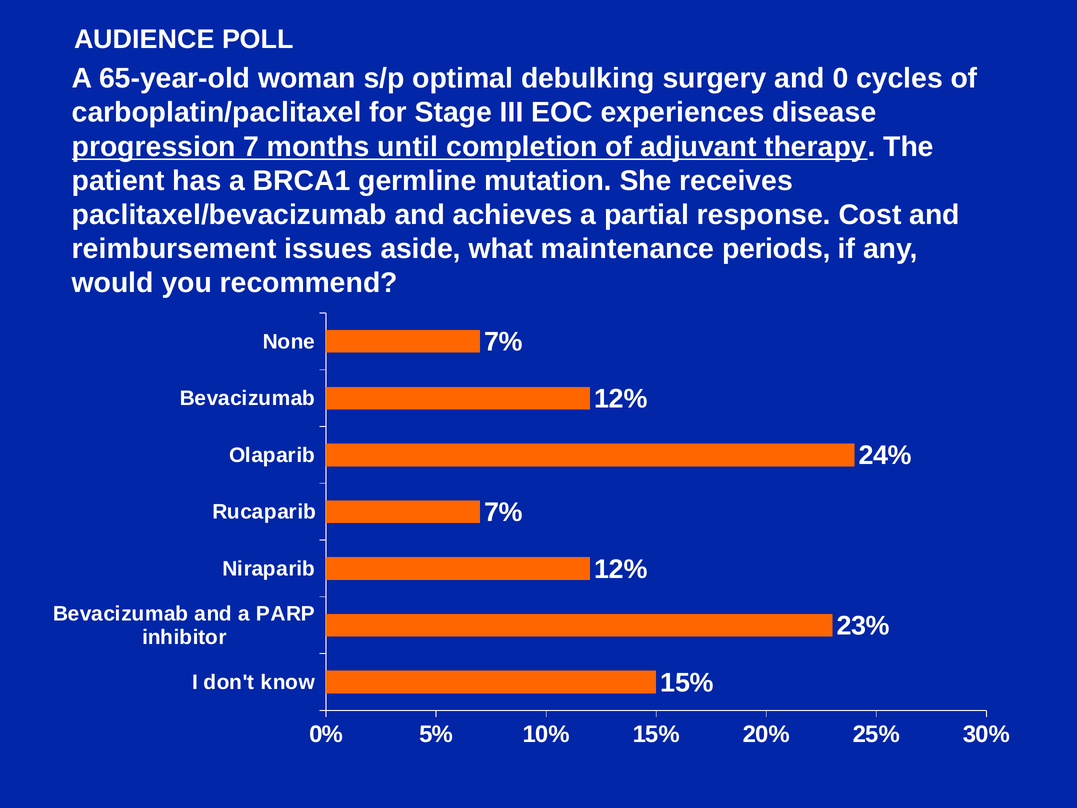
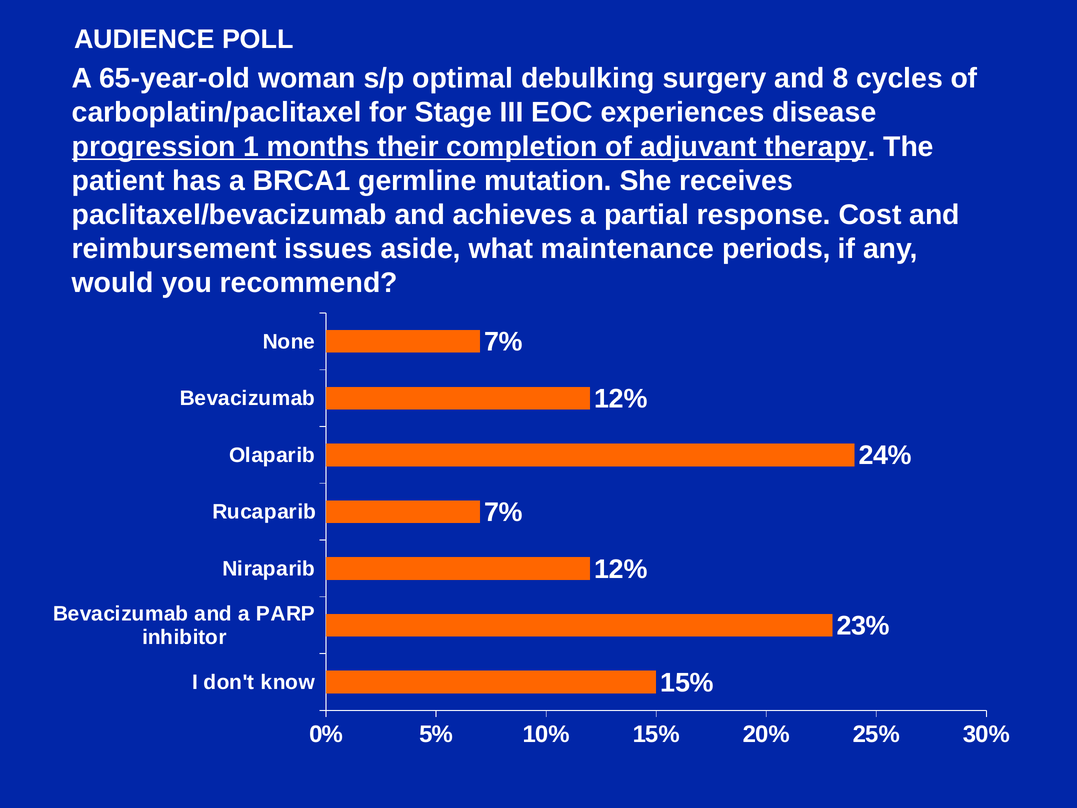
0: 0 -> 8
7: 7 -> 1
until: until -> their
